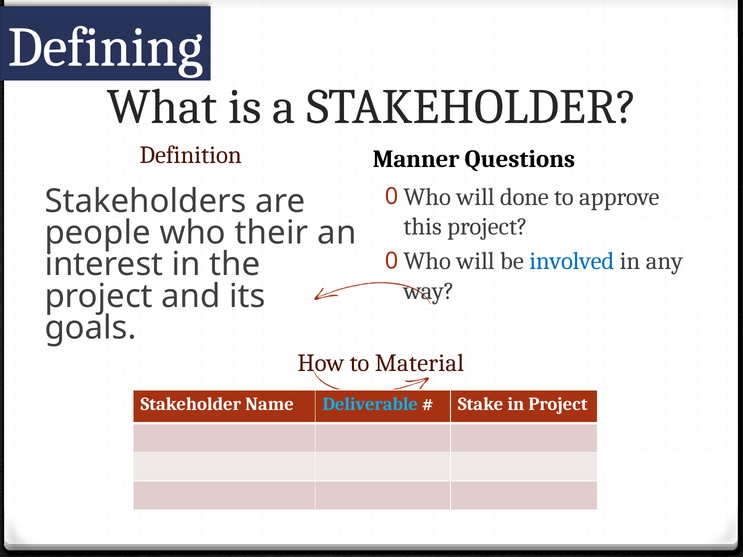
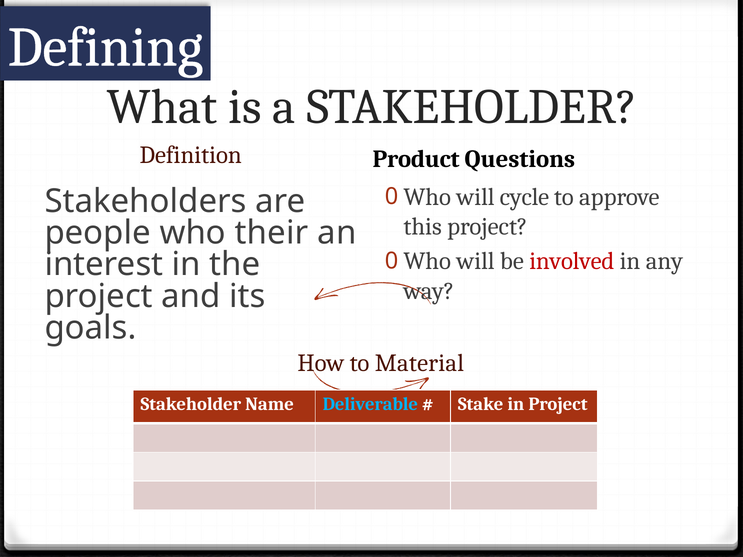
Manner: Manner -> Product
done: done -> cycle
involved colour: blue -> red
